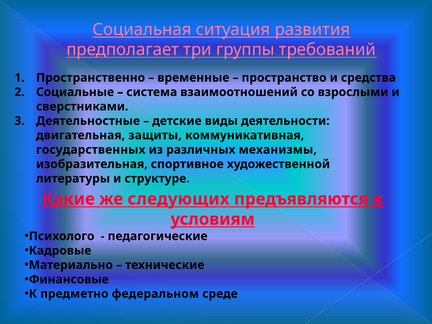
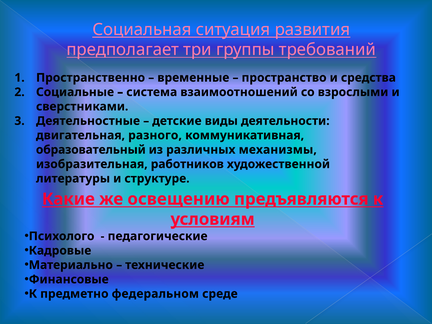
защиты: защиты -> разного
государственных: государственных -> образовательный
спортивное: спортивное -> работников
следующих: следующих -> освещению
